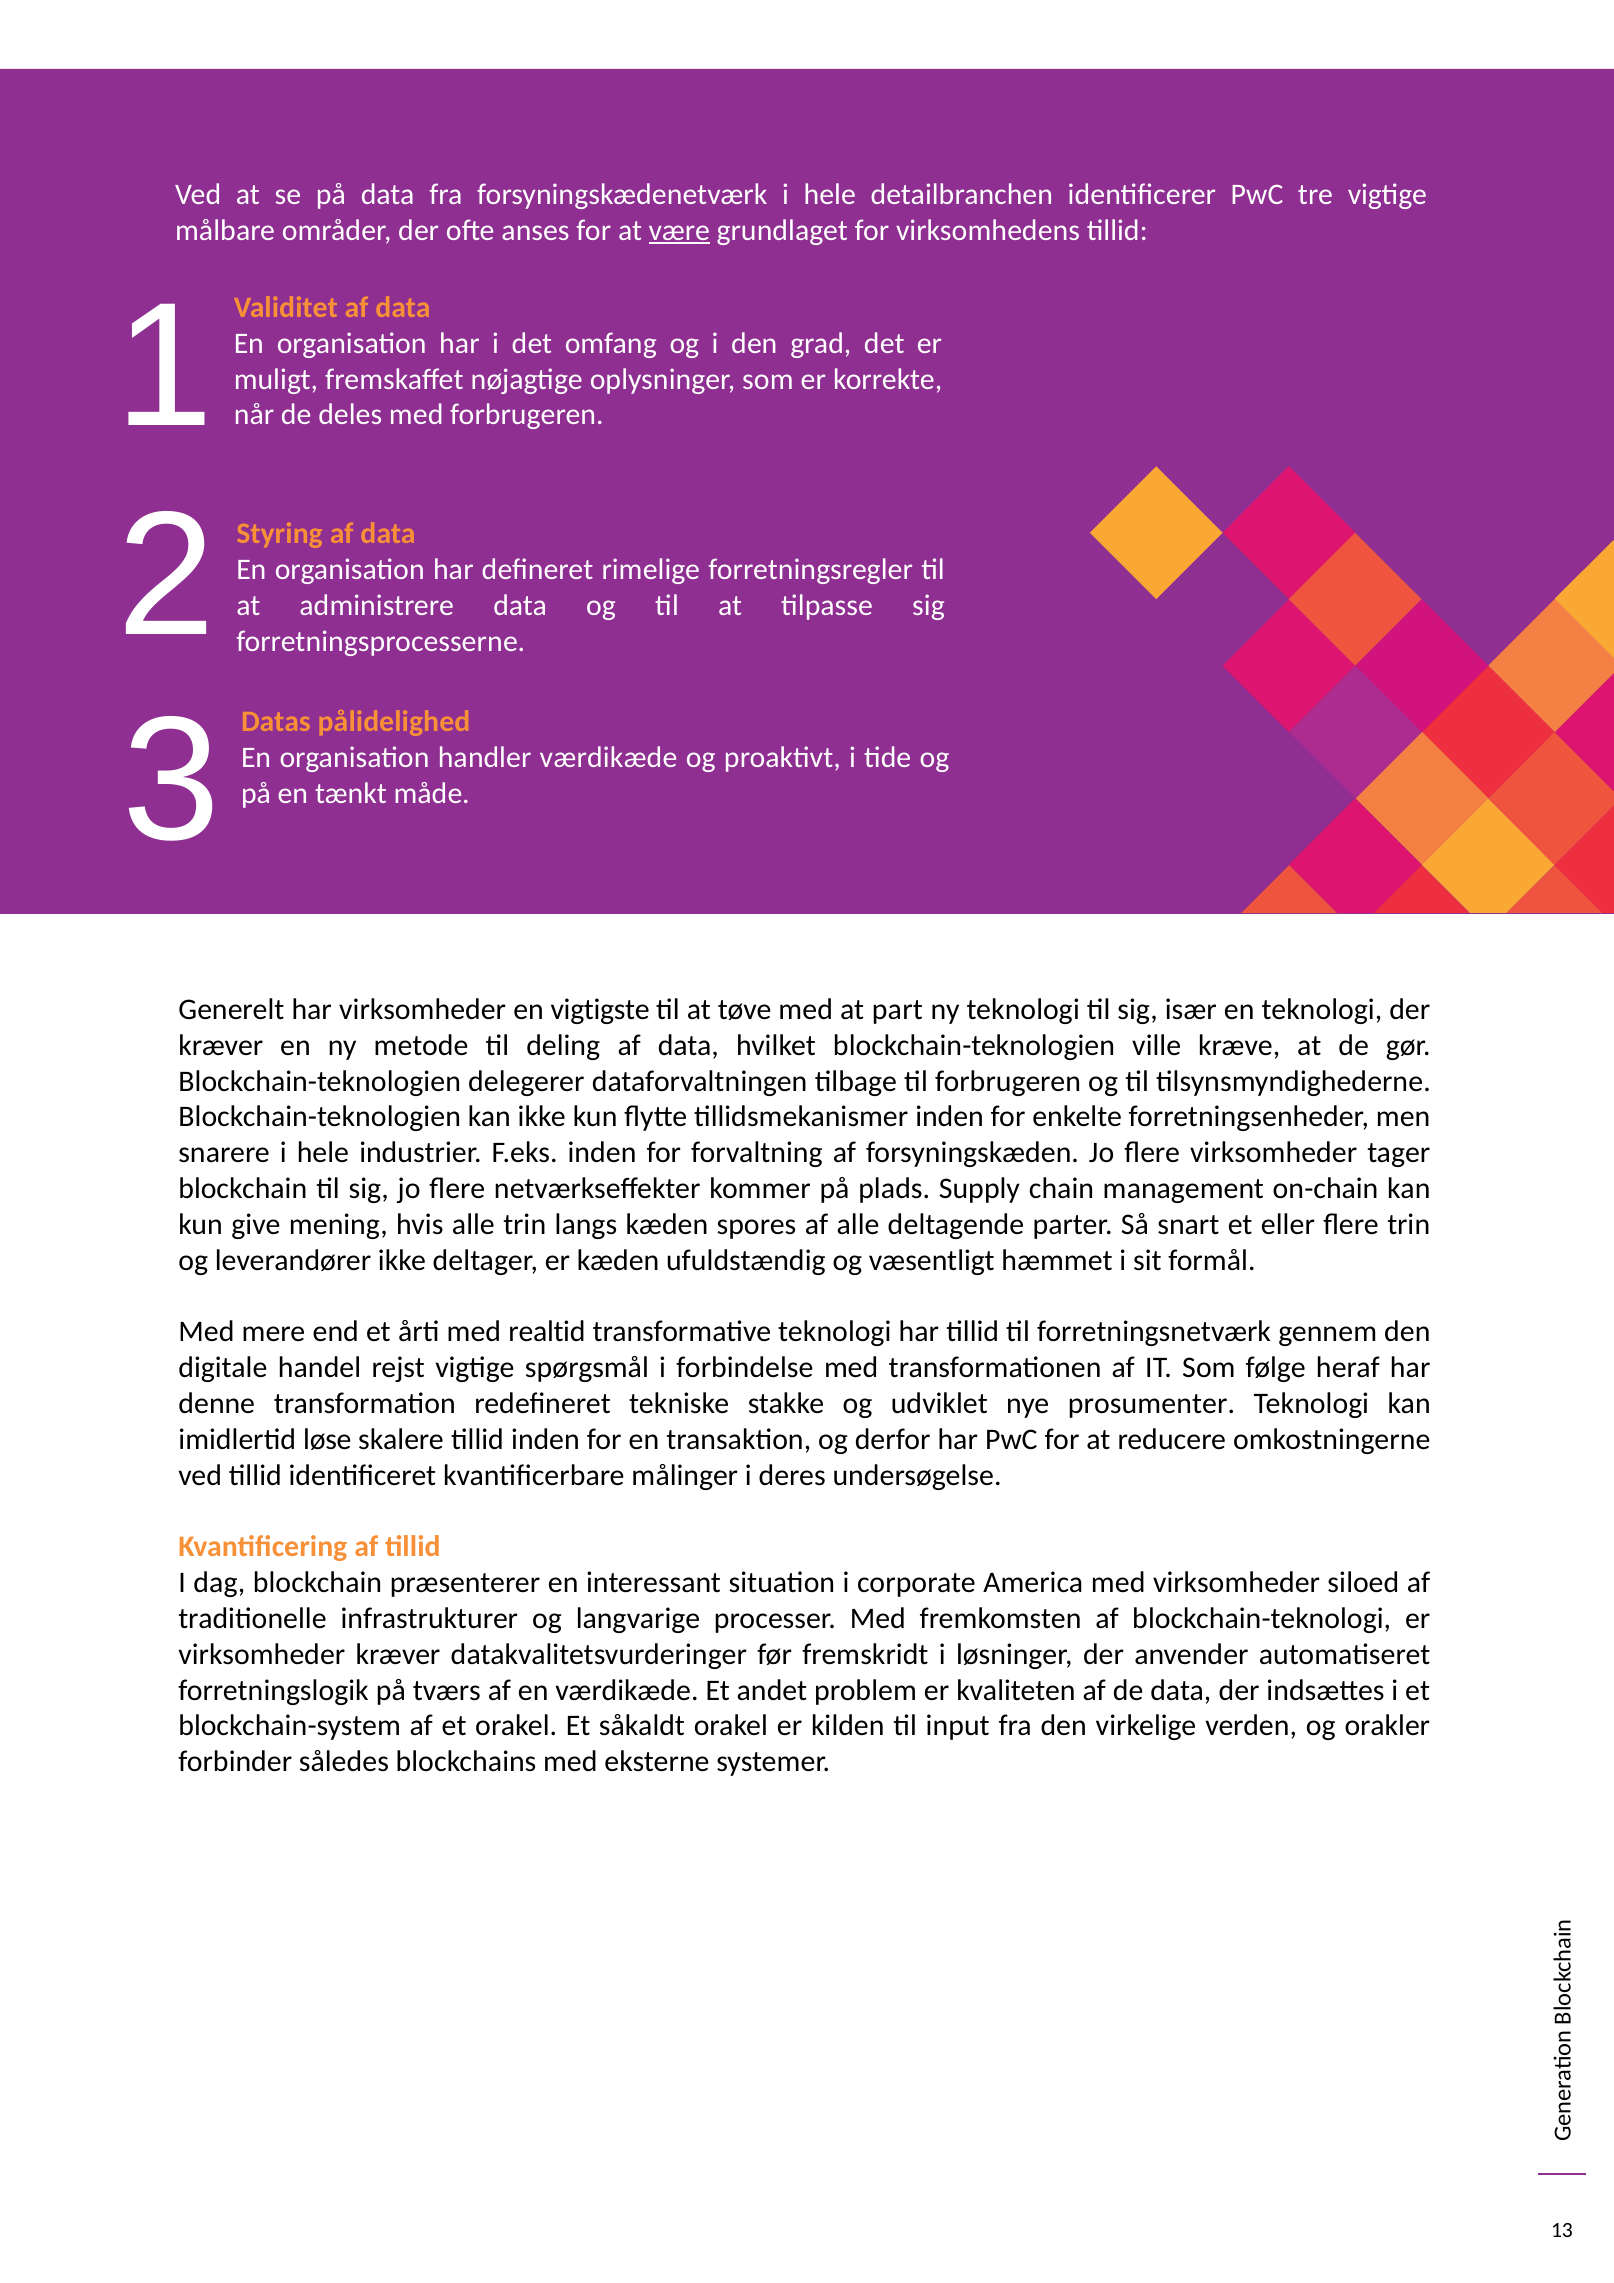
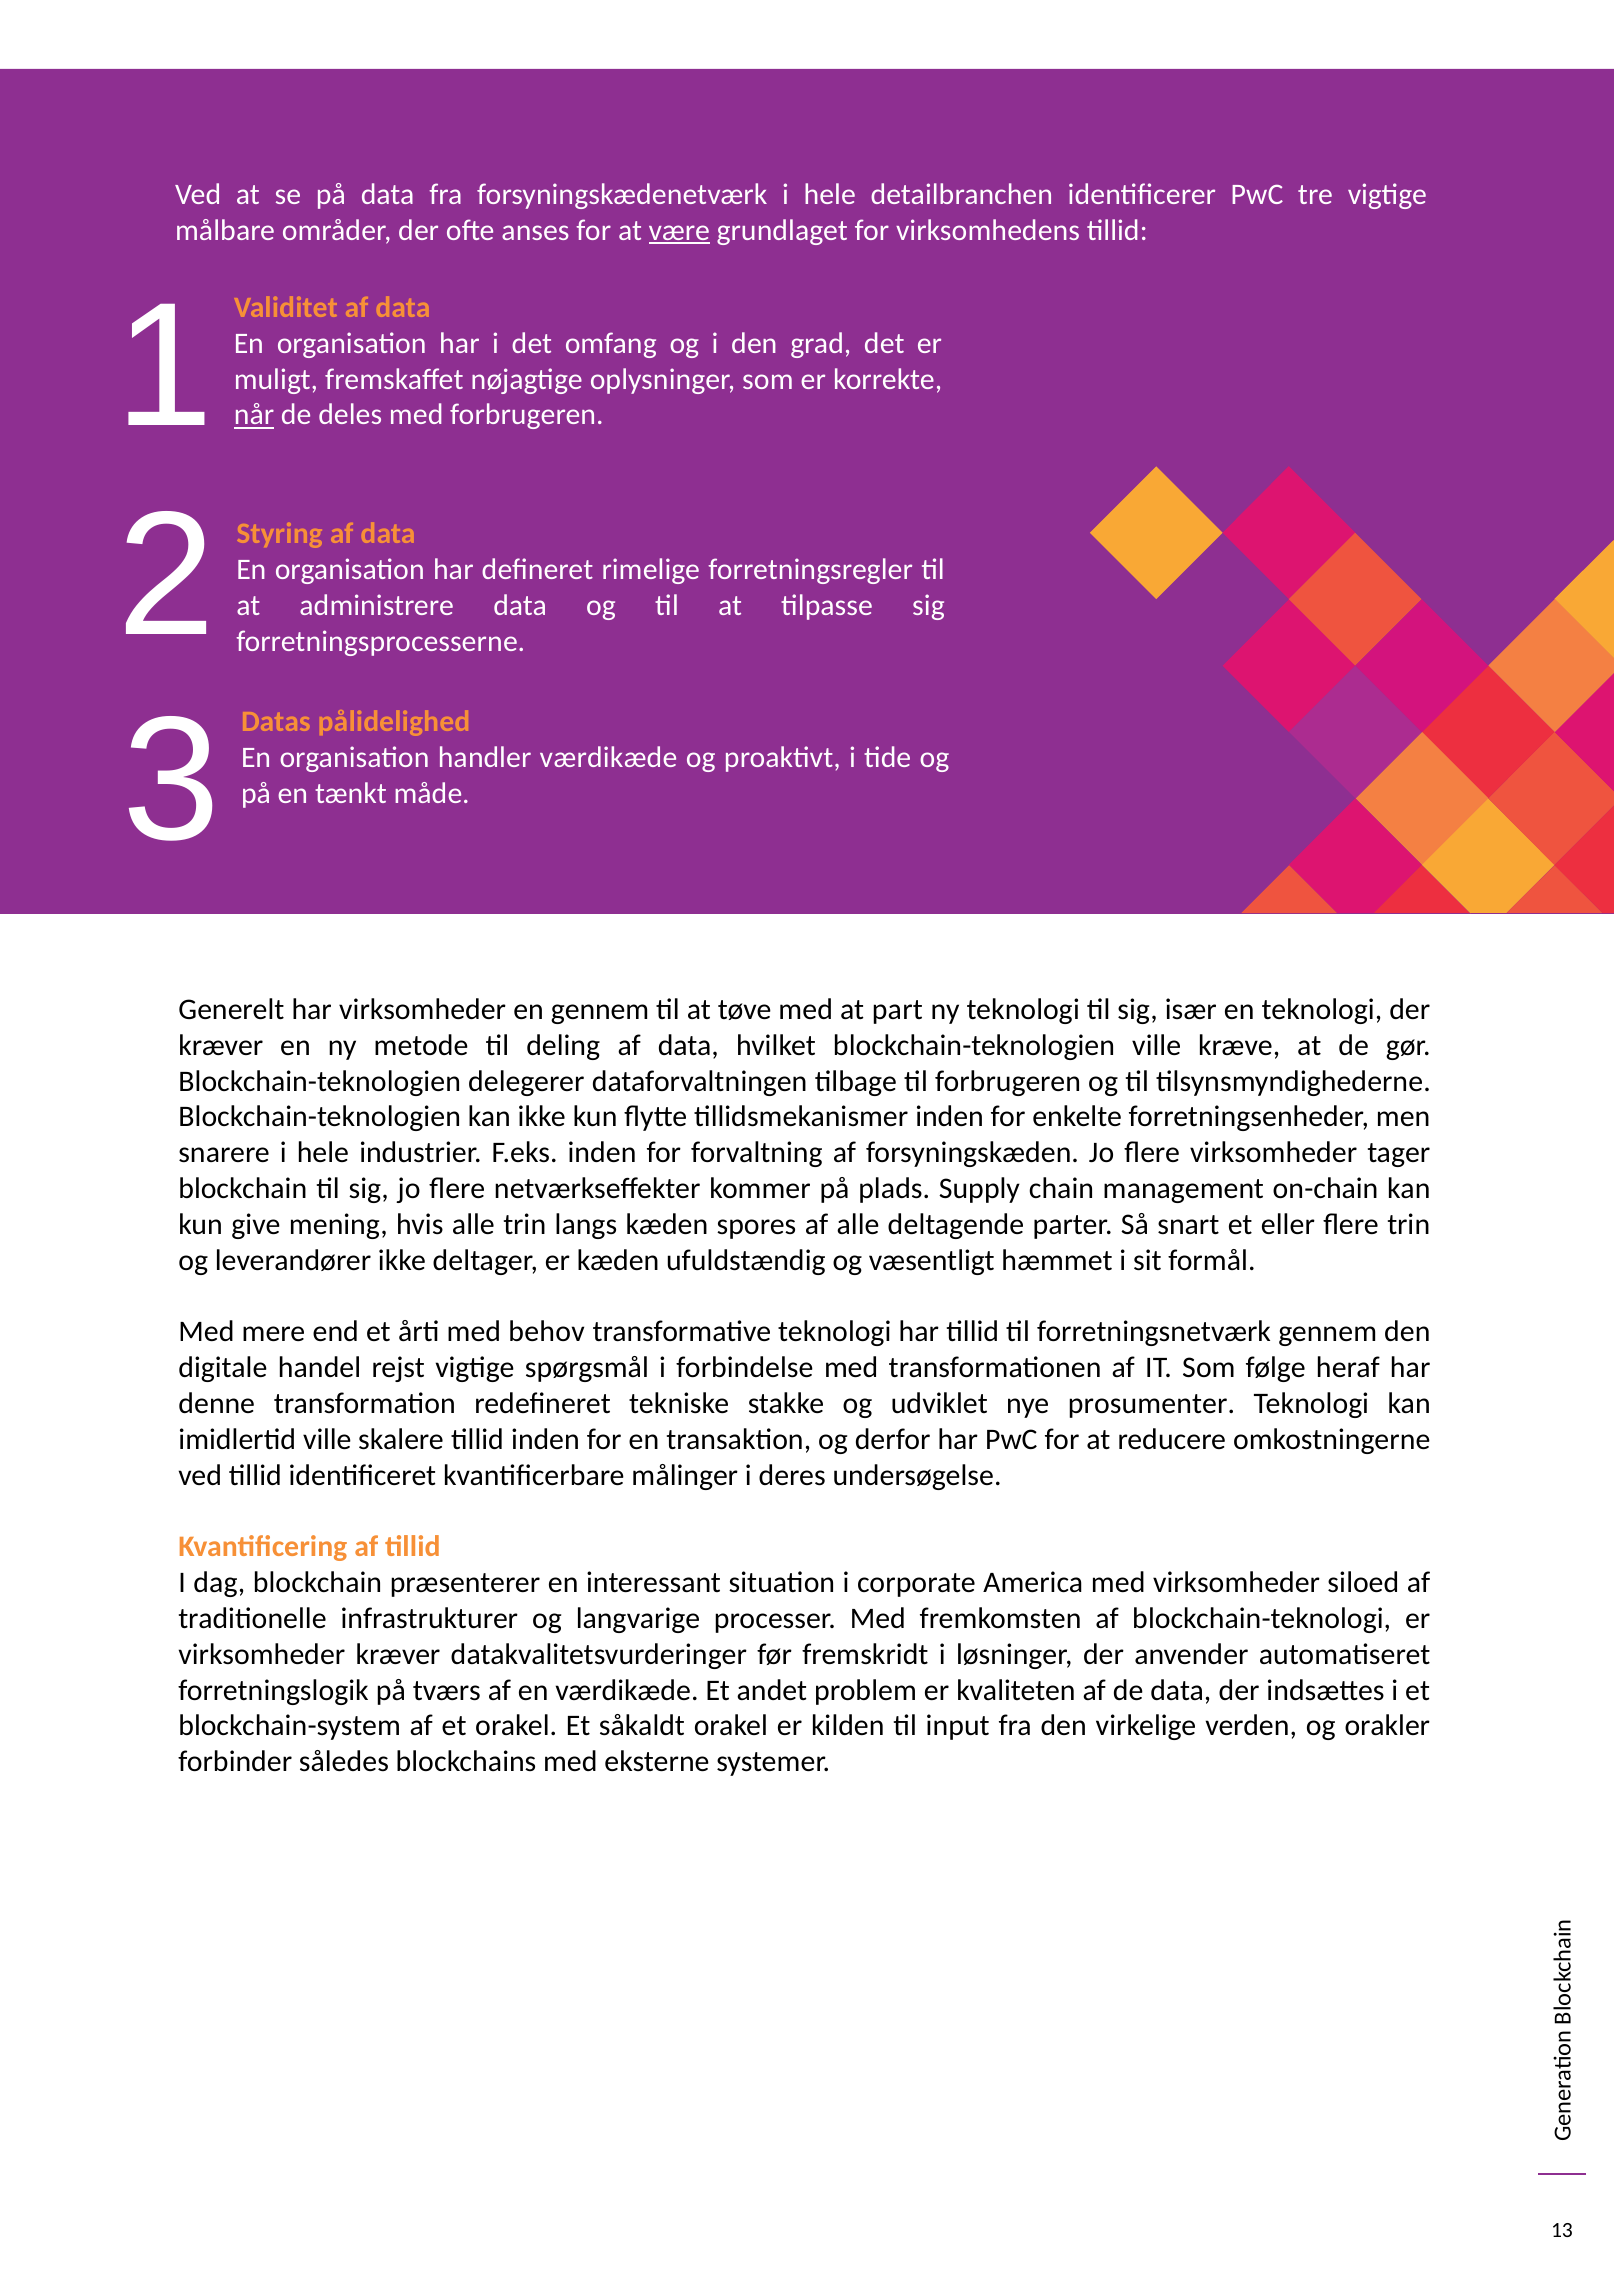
når underline: none -> present
en vigtigste: vigtigste -> gennem
realtid: realtid -> behov
imidlertid løse: løse -> ville
